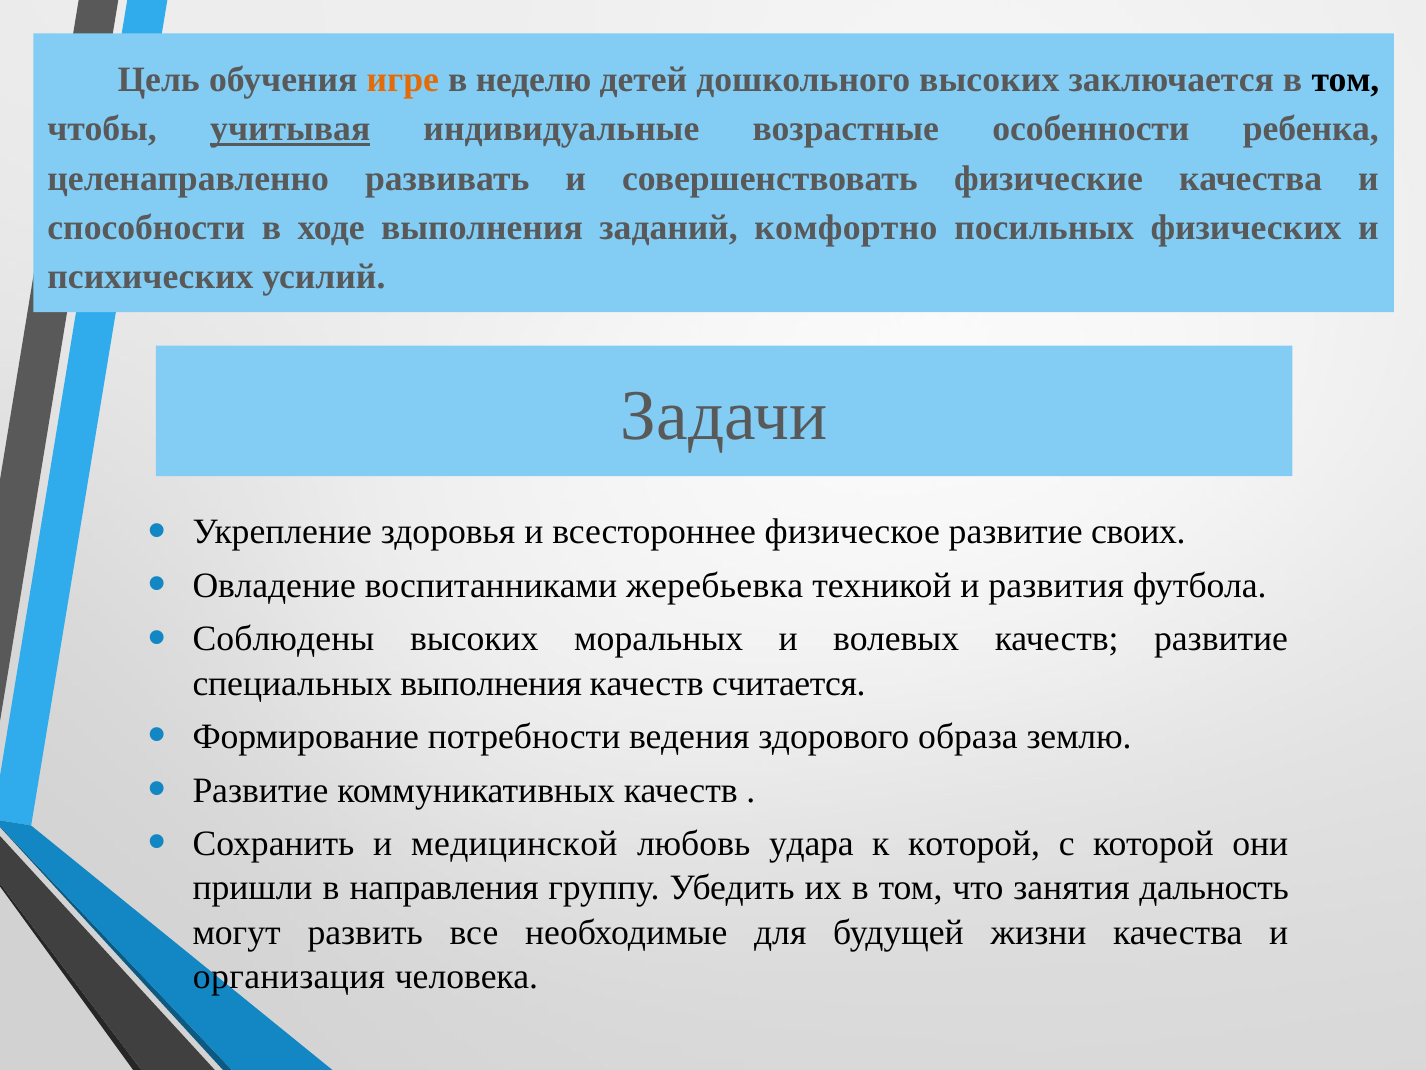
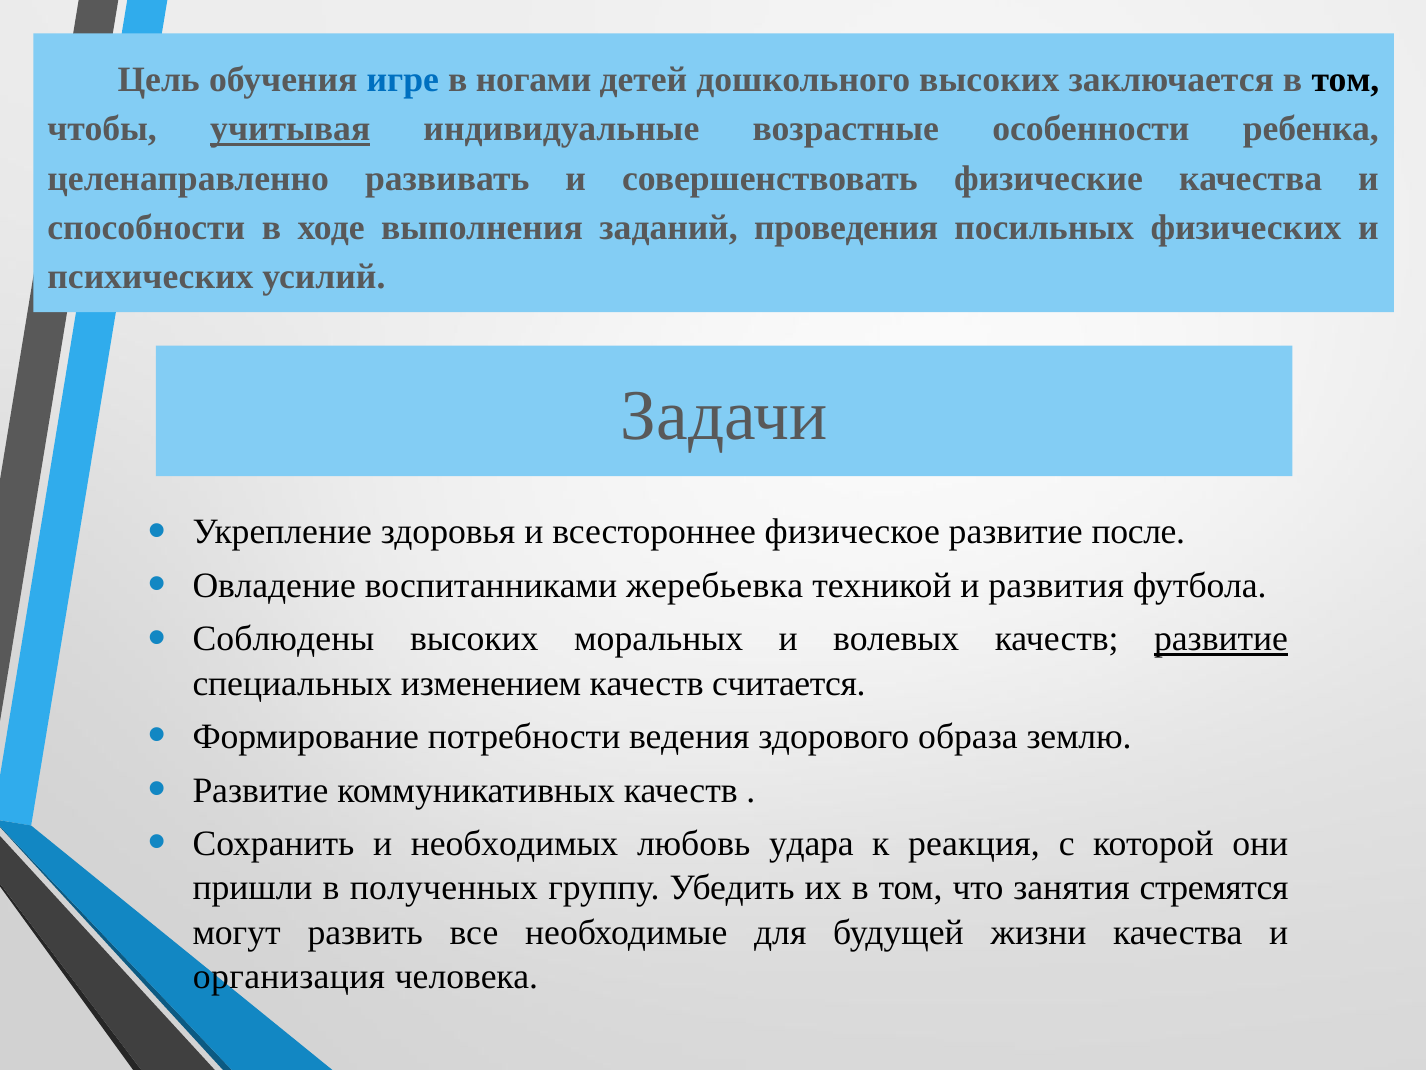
игре colour: orange -> blue
неделю: неделю -> ногами
комфортно: комфортно -> проведения
своих: своих -> после
развитие at (1221, 639) underline: none -> present
специальных выполнения: выполнения -> изменением
медицинской: медицинской -> необходимых
к которой: которой -> реакция
направления: направления -> полученных
дальность: дальность -> стремятся
